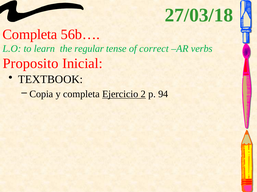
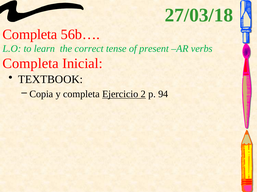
regular: regular -> correct
correct: correct -> present
Proposito at (31, 64): Proposito -> Completa
